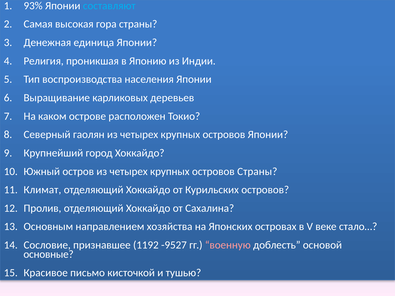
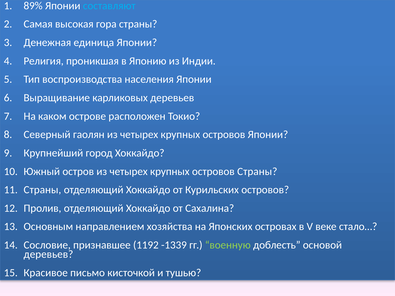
93%: 93% -> 89%
Климат at (42, 190): Климат -> Страны
-9527: -9527 -> -1339
военную colour: pink -> light green
основные at (49, 254): основные -> деревьев
